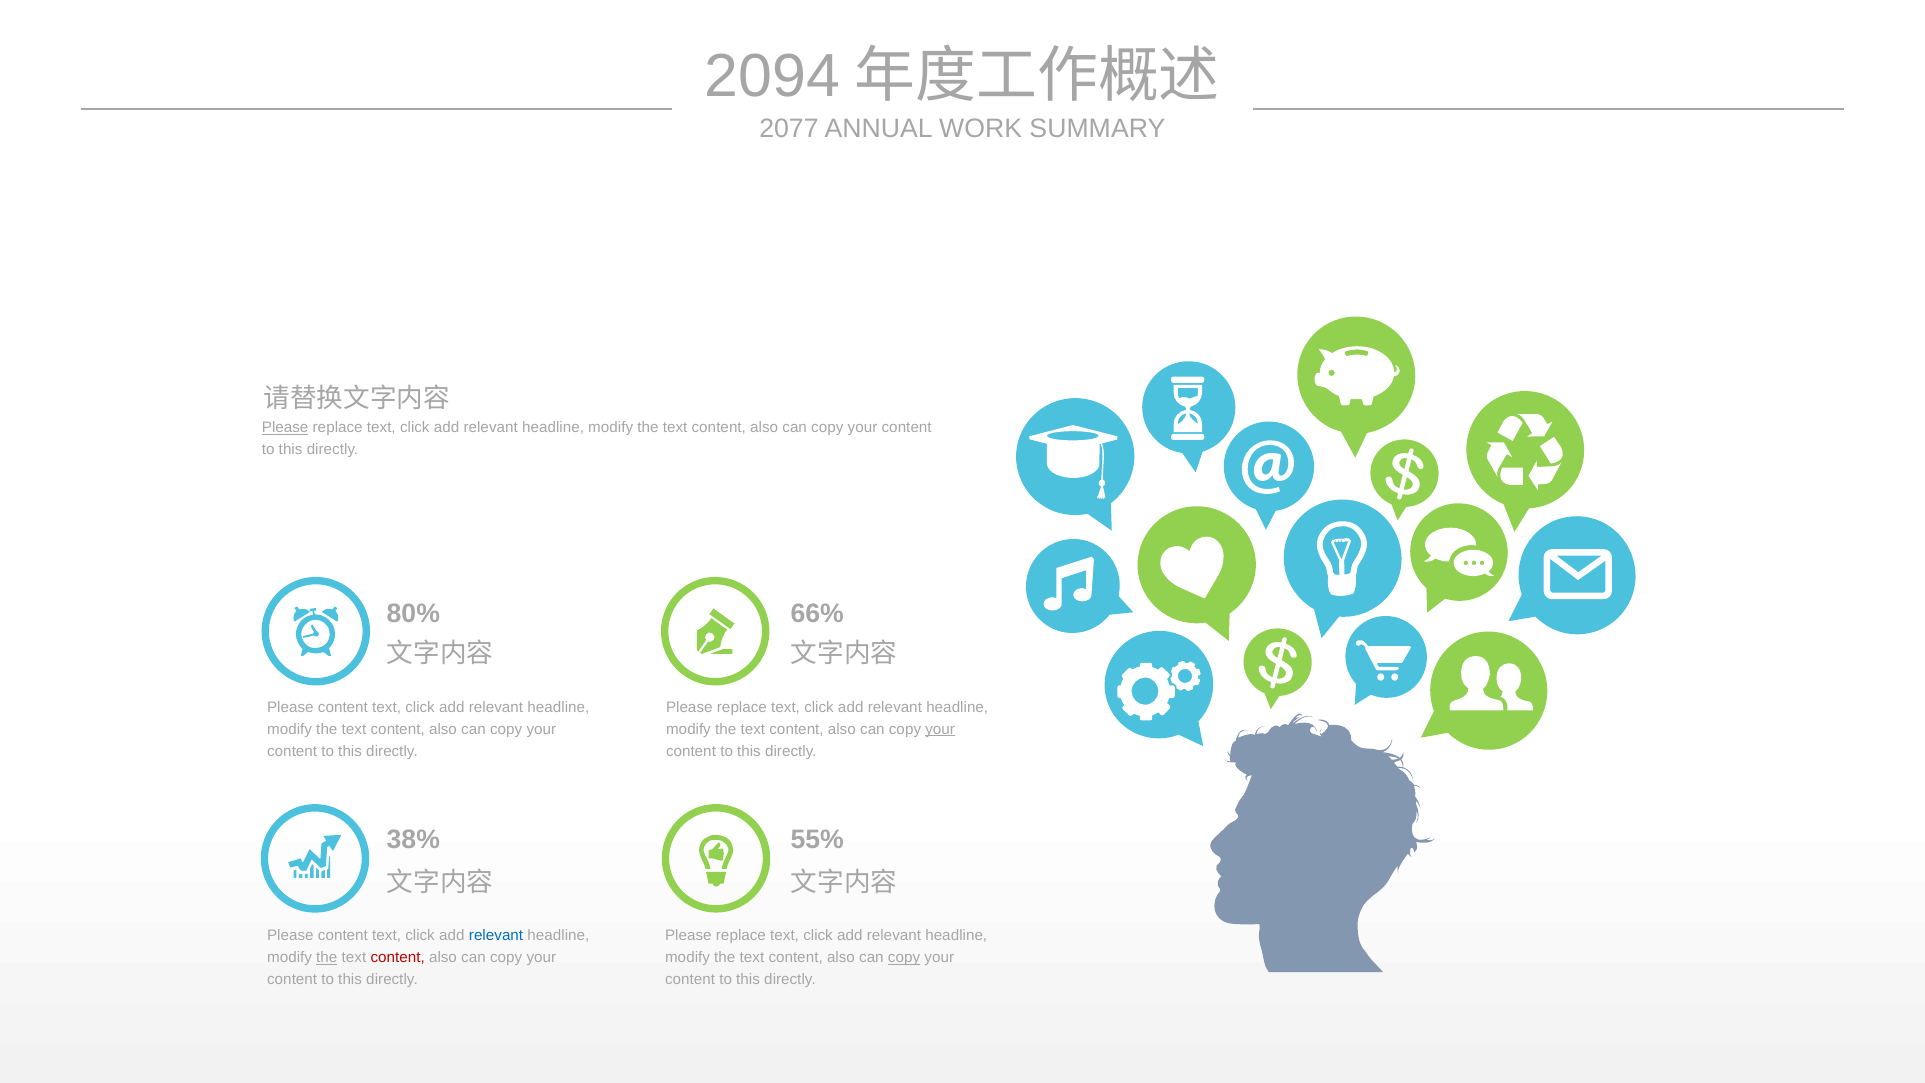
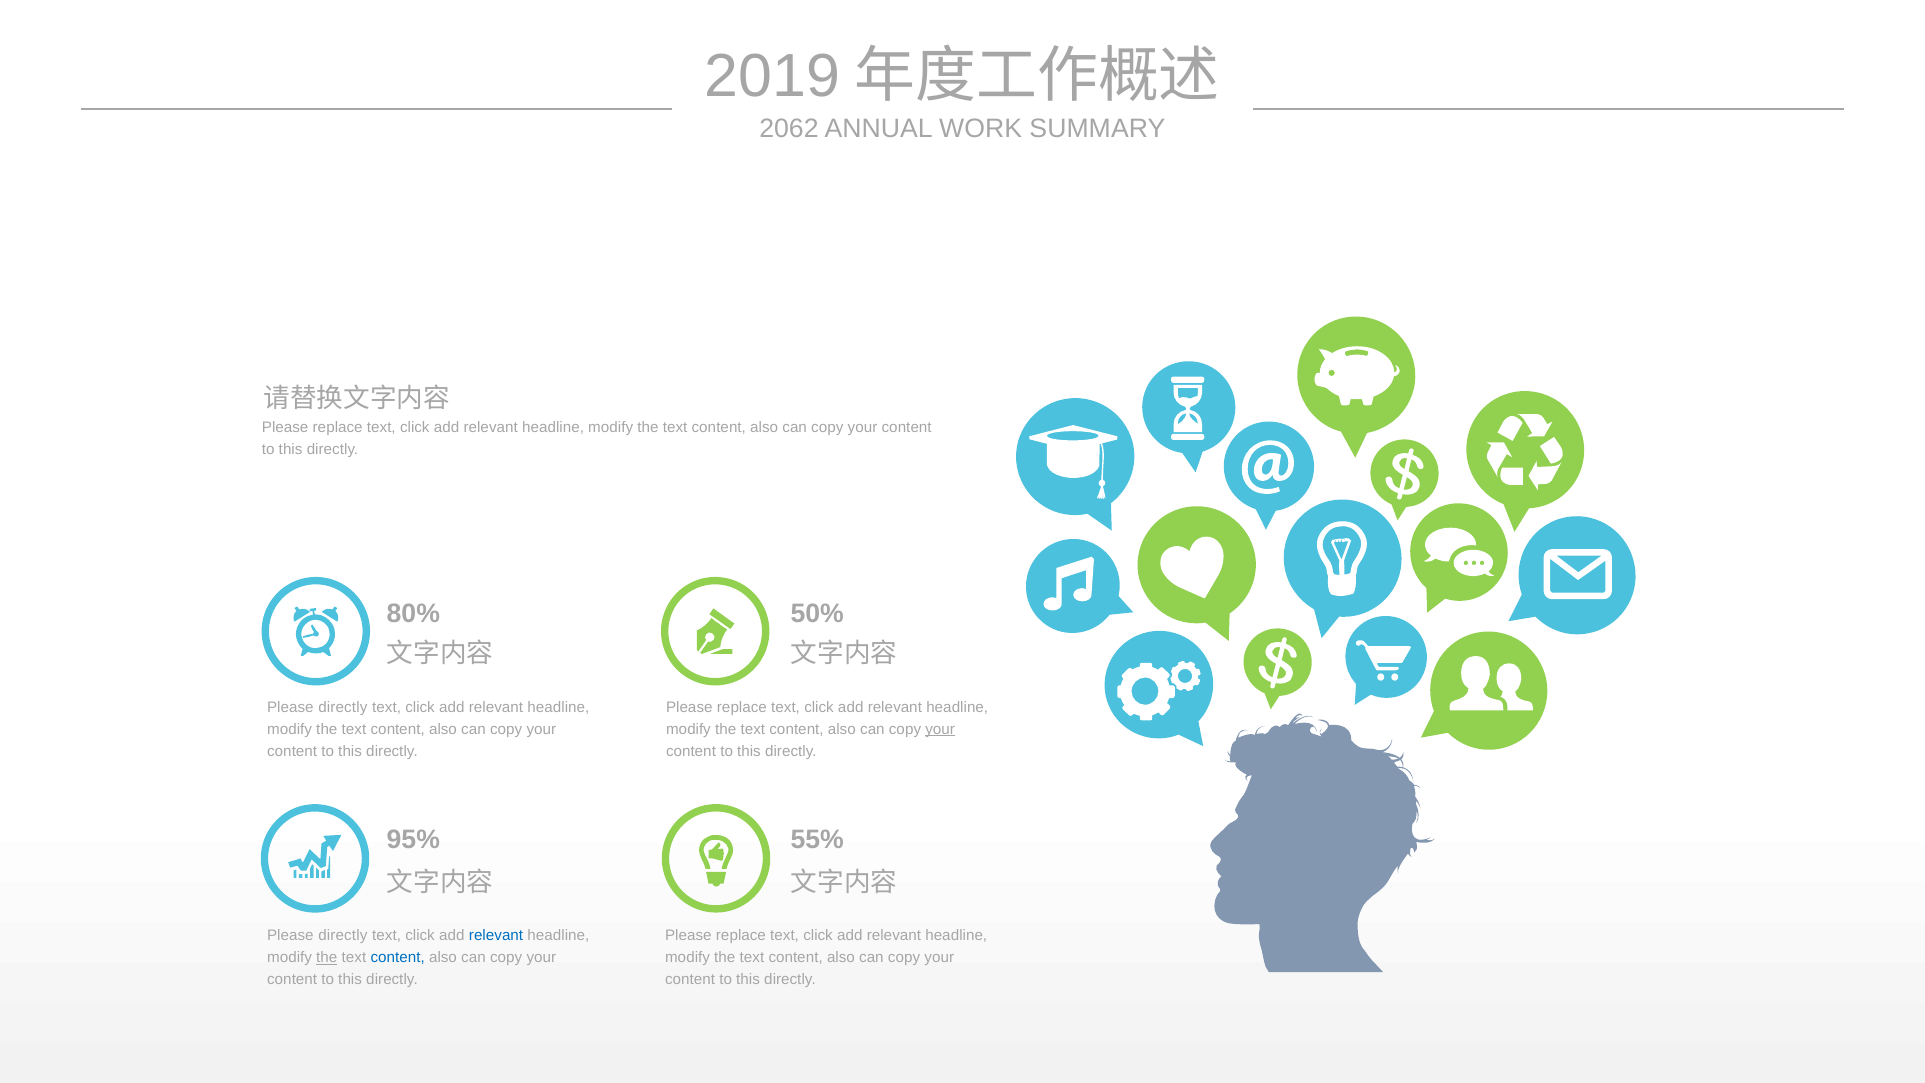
2094: 2094 -> 2019
2077: 2077 -> 2062
Please at (285, 428) underline: present -> none
66%: 66% -> 50%
content at (343, 707): content -> directly
38%: 38% -> 95%
content at (343, 935): content -> directly
content at (398, 957) colour: red -> blue
copy at (904, 957) underline: present -> none
